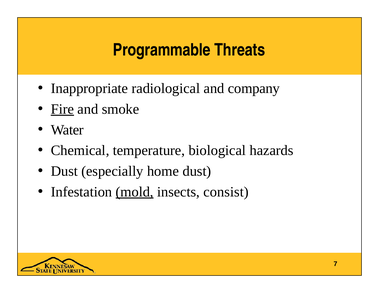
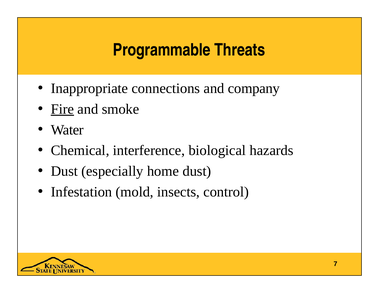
radiological: radiological -> connections
temperature: temperature -> interference
mold underline: present -> none
consist: consist -> control
